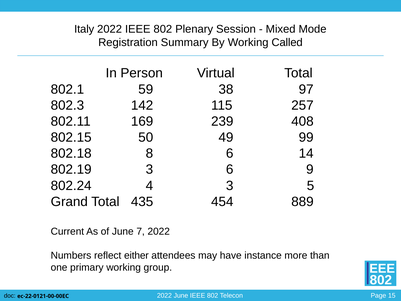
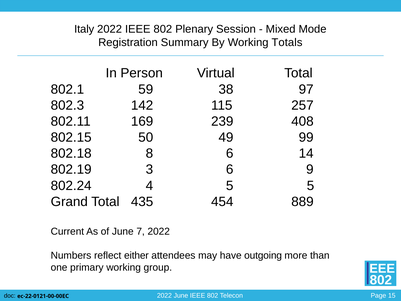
Called: Called -> Totals
4 3: 3 -> 5
instance: instance -> outgoing
